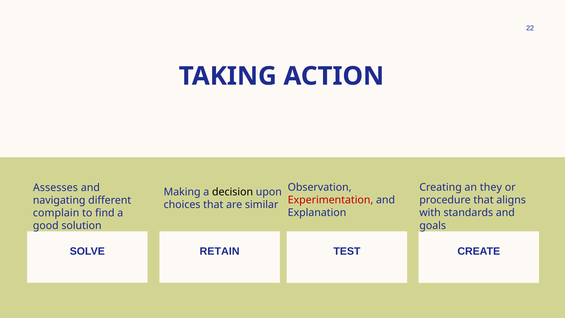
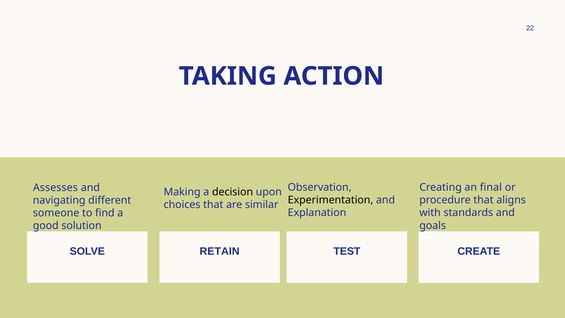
they: they -> final
Experimentation colour: red -> black
complain: complain -> someone
